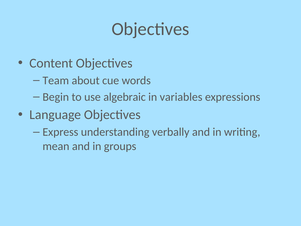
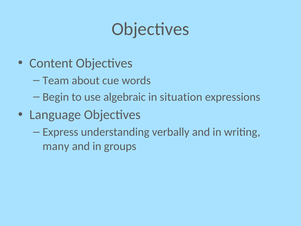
variables: variables -> situation
mean: mean -> many
